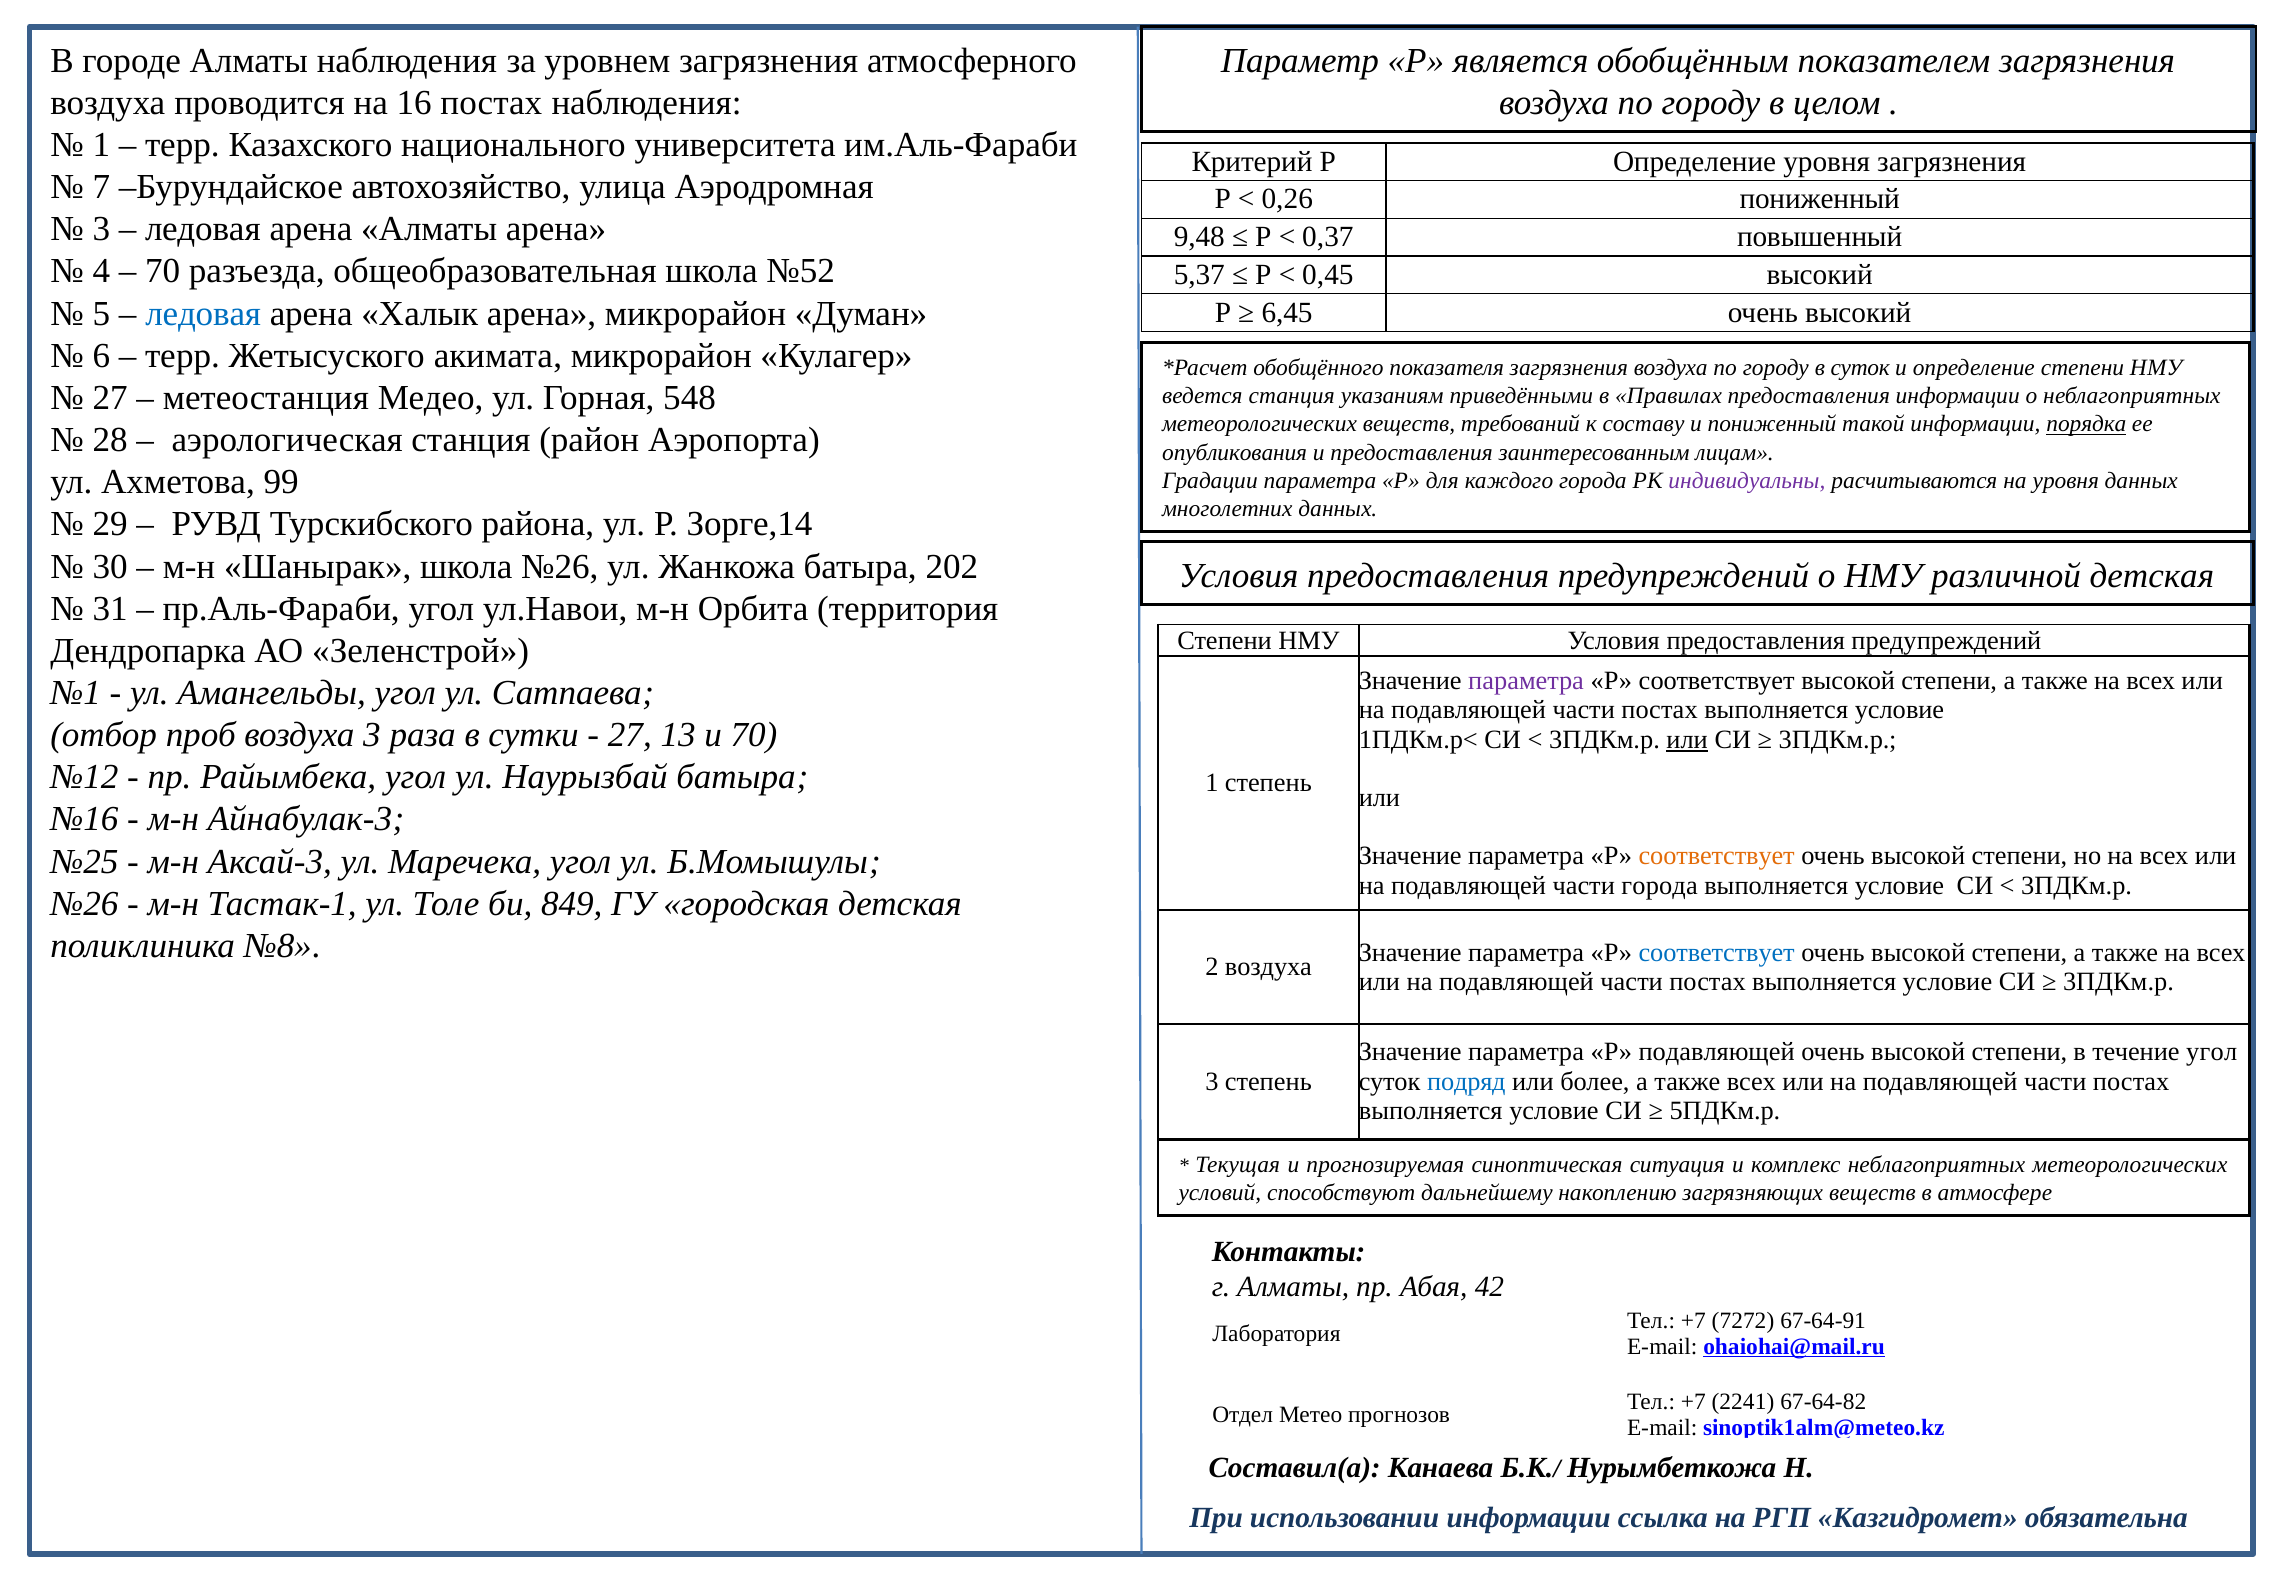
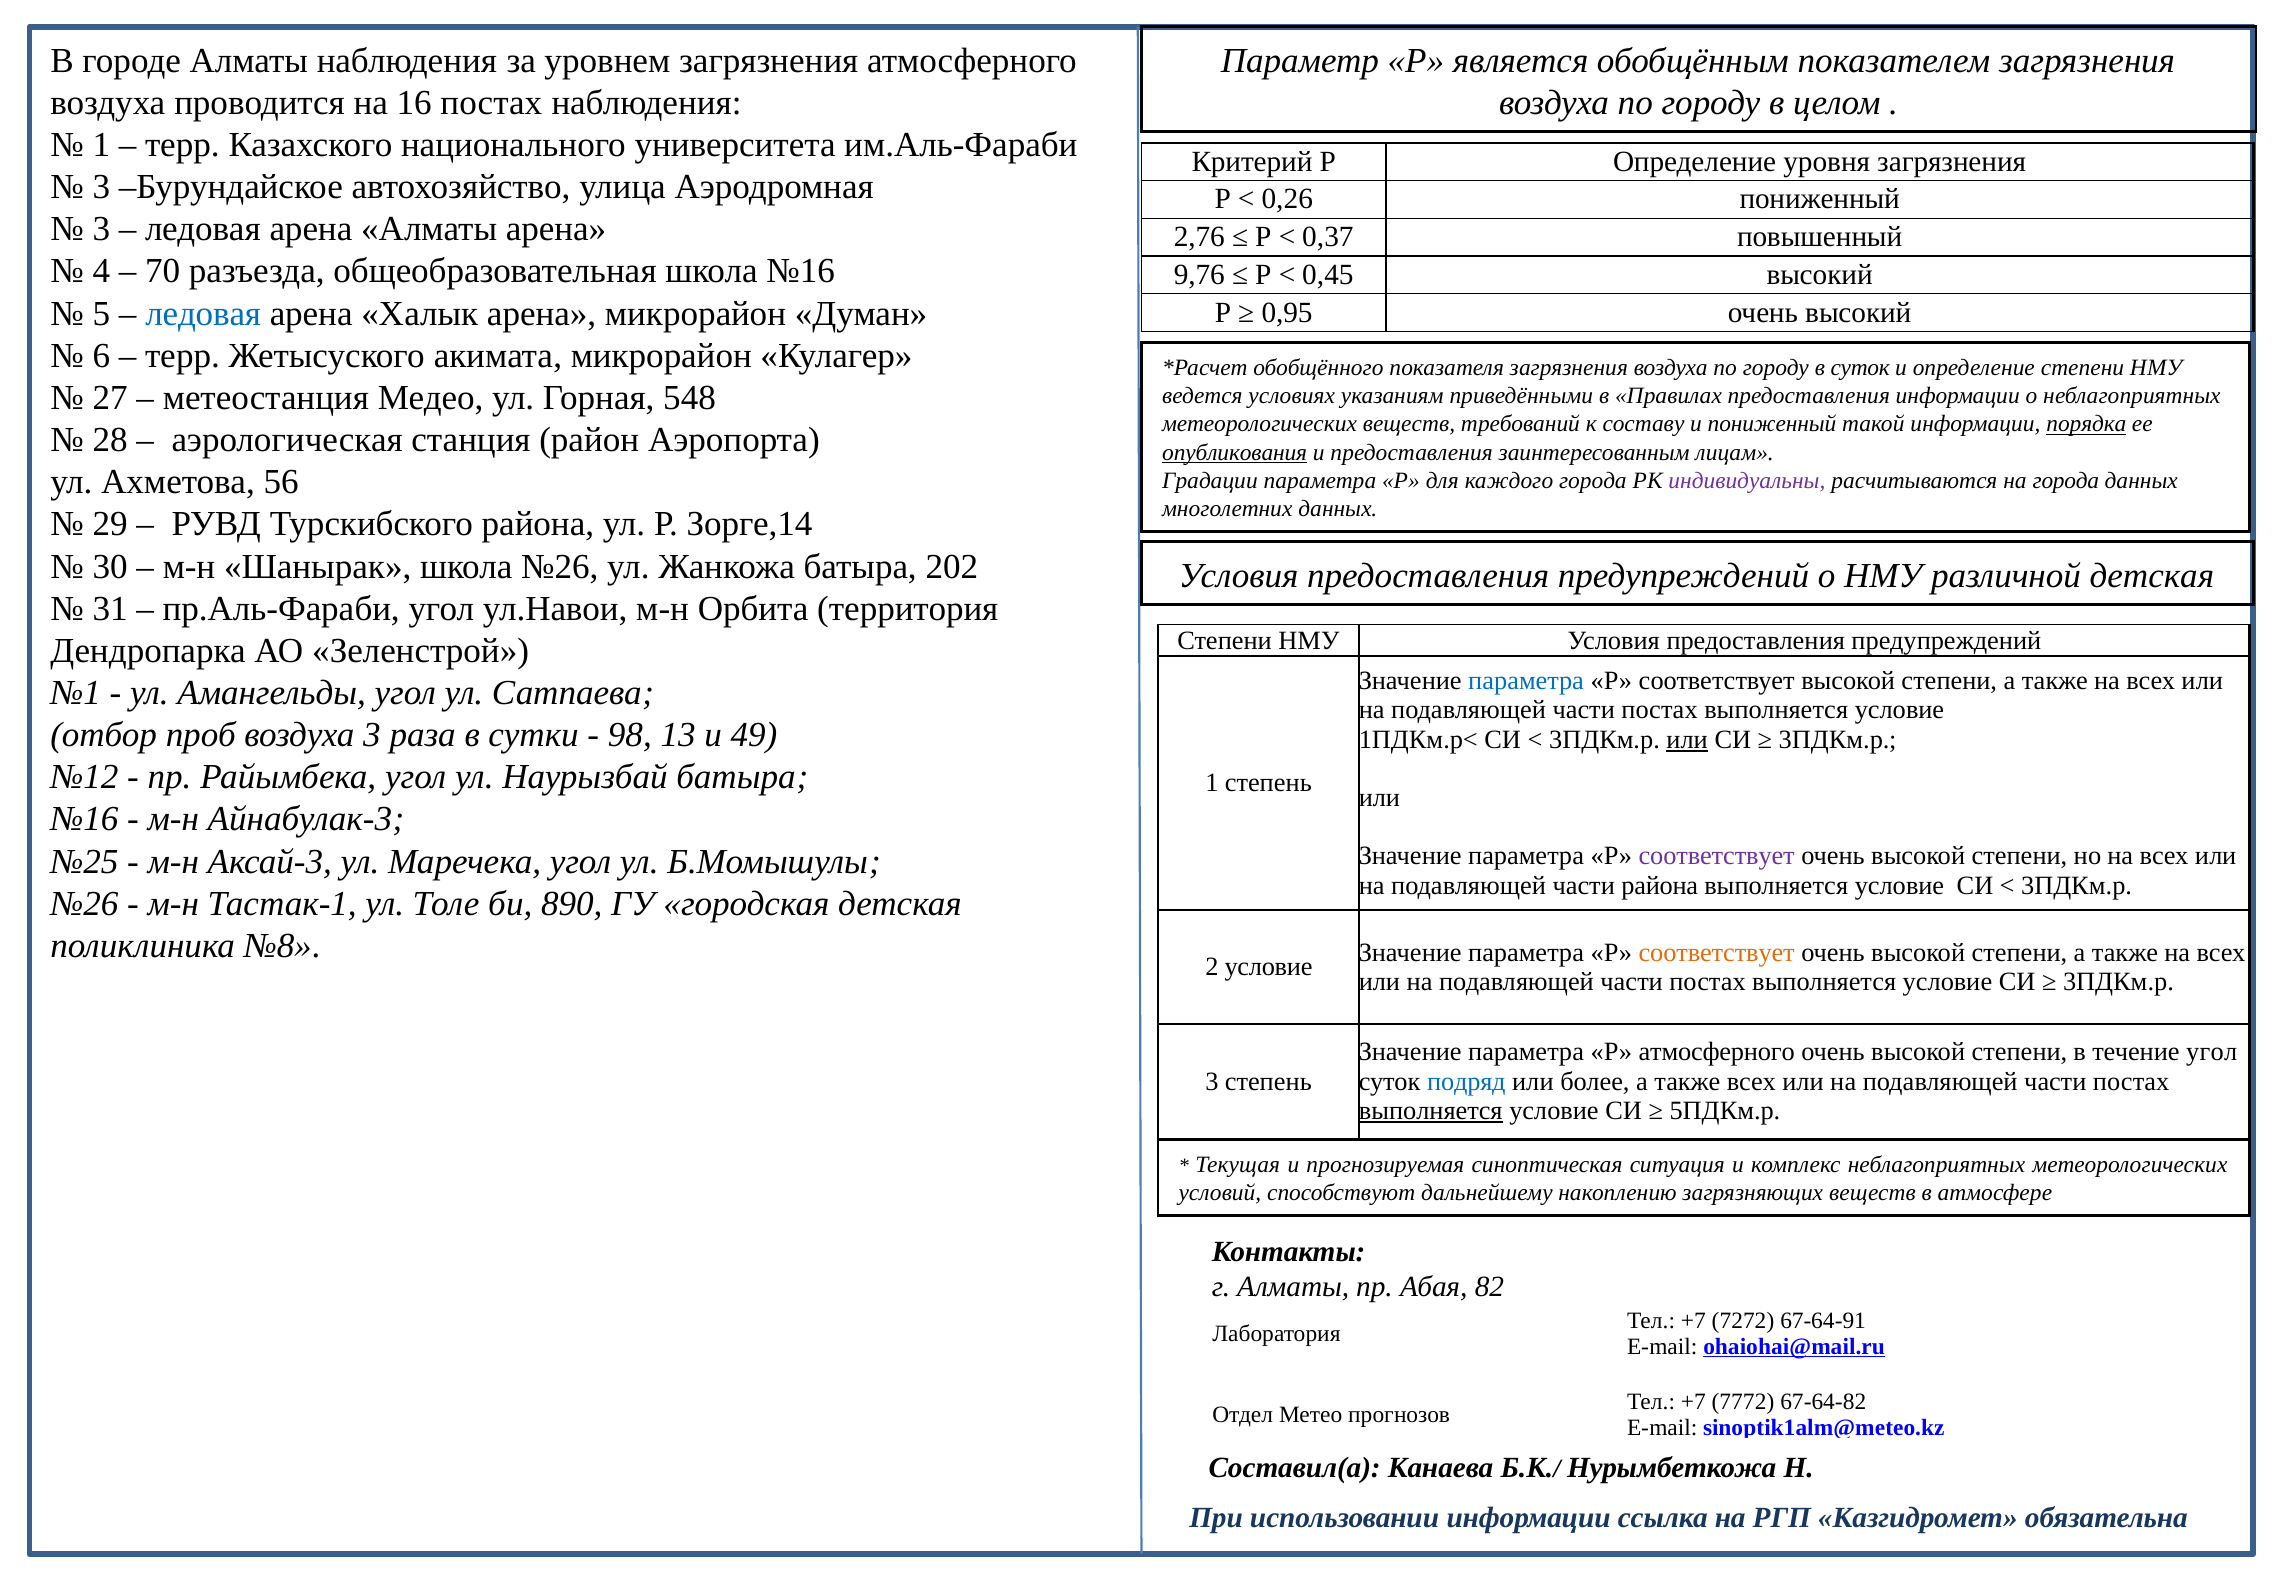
7 at (101, 187): 7 -> 3
9,48: 9,48 -> 2,76
школа №52: №52 -> №16
5,37: 5,37 -> 9,76
6,45: 6,45 -> 0,95
ведется станция: станция -> условиях
опубликования underline: none -> present
99: 99 -> 56
на уровня: уровня -> города
параметра at (1526, 681) colour: purple -> blue
27 at (630, 735): 27 -> 98
и 70: 70 -> 49
соответствует at (1717, 856) colour: orange -> purple
части города: города -> района
849: 849 -> 890
соответствует at (1717, 952) colour: blue -> orange
2 воздуха: воздуха -> условие
Р подавляющей: подавляющей -> атмосферного
выполняется at (1431, 1110) underline: none -> present
42: 42 -> 82
2241: 2241 -> 7772
